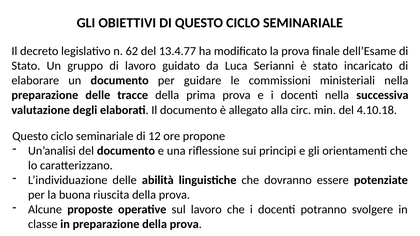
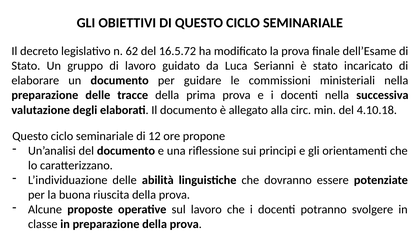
13.4.77: 13.4.77 -> 16.5.72
